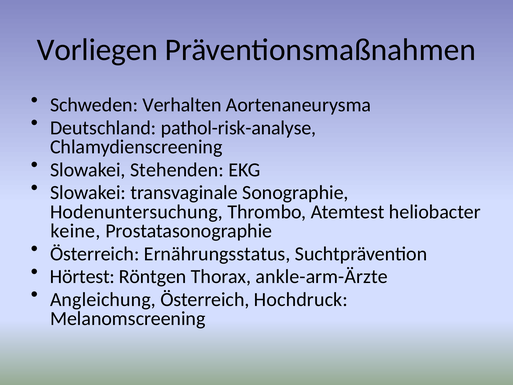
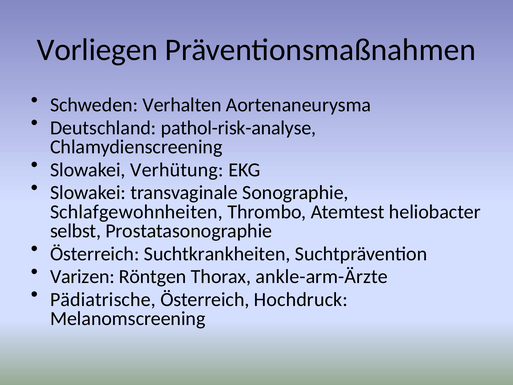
Stehenden: Stehenden -> Verhütung
Hodenuntersuchung: Hodenuntersuchung -> Schlafgewohnheiten
keine: keine -> selbst
Ernährungsstatus: Ernährungsstatus -> Suchtkrankheiten
Hörtest: Hörtest -> Varizen
Angleichung: Angleichung -> Pädiatrische
